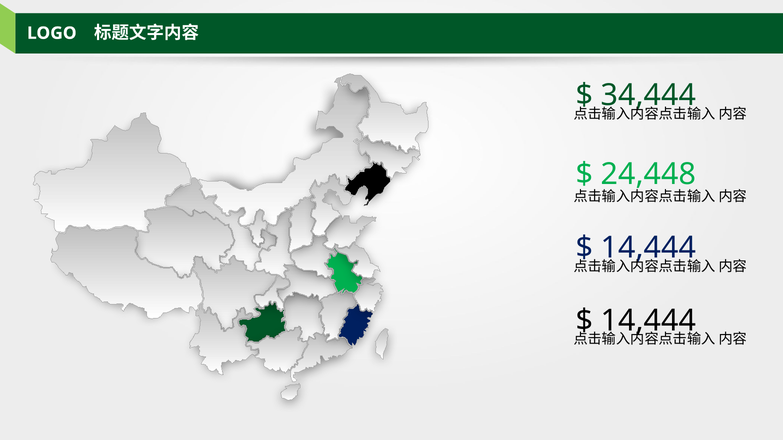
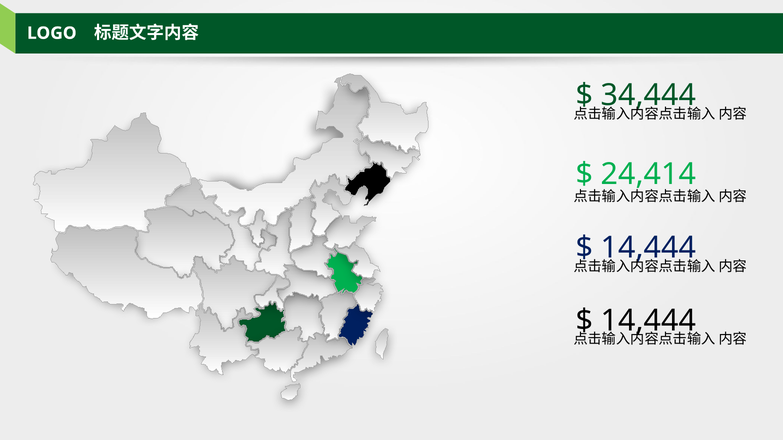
24,448: 24,448 -> 24,414
